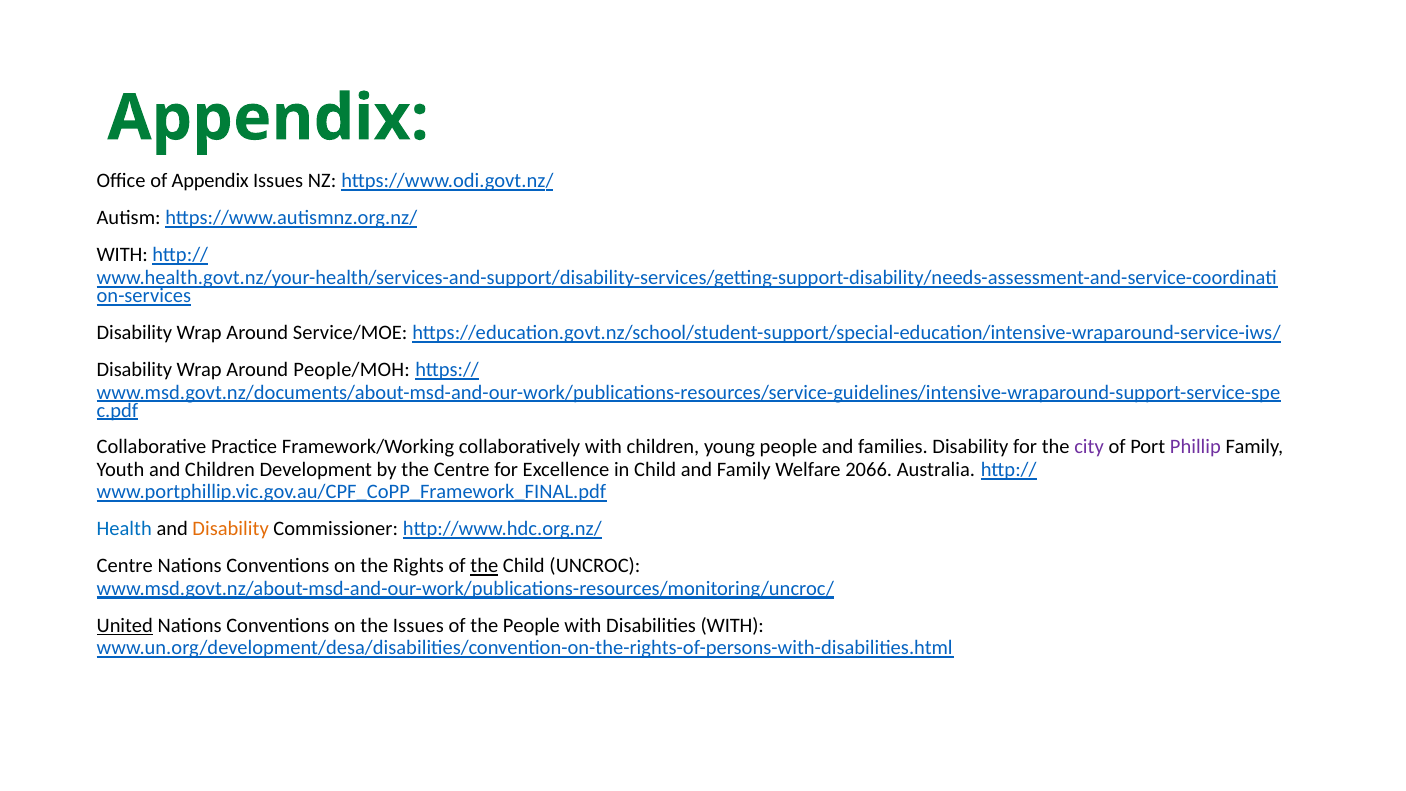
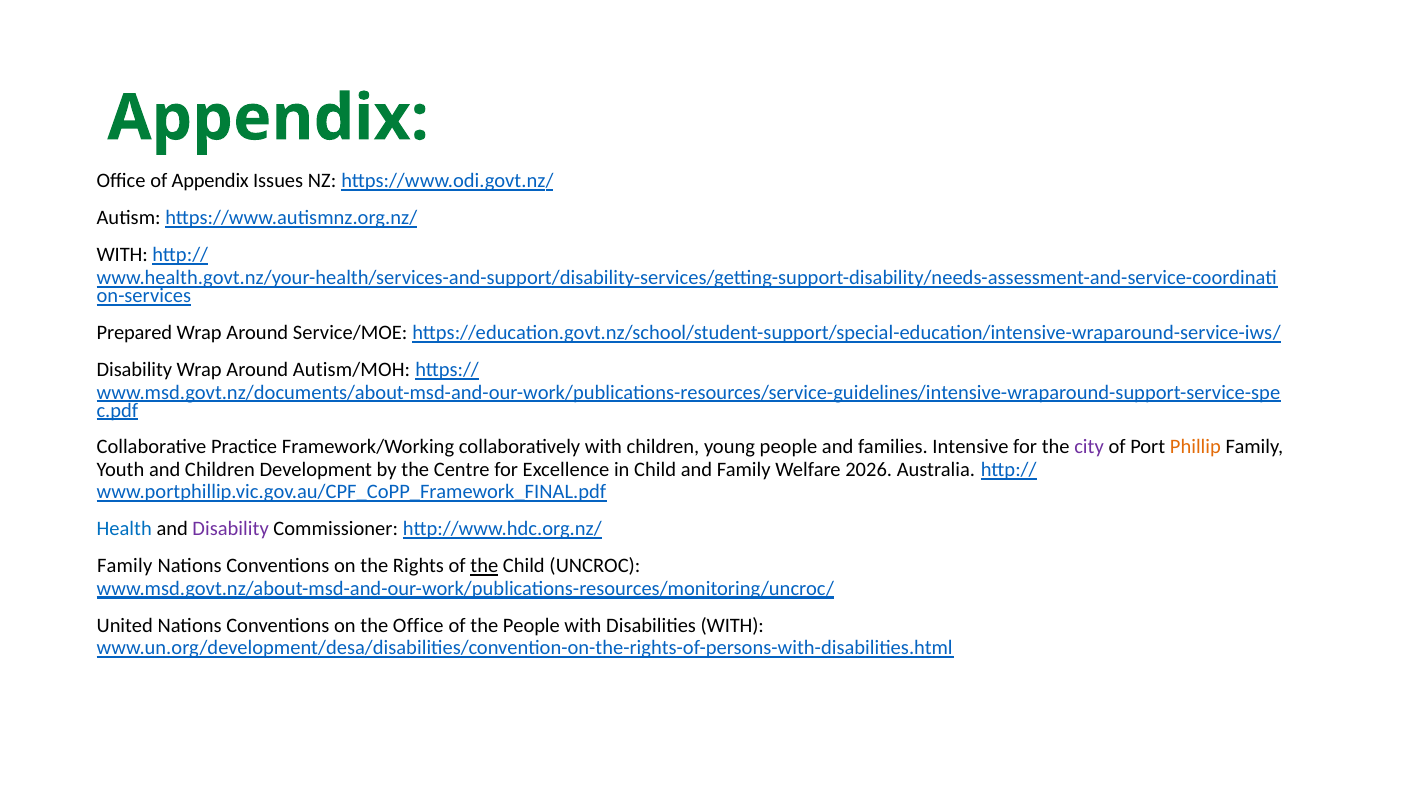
Disability at (134, 333): Disability -> Prepared
People/MOH: People/MOH -> Autism/MOH
families Disability: Disability -> Intensive
Phillip colour: purple -> orange
2066: 2066 -> 2026
Disability at (231, 529) colour: orange -> purple
Centre at (125, 566): Centre -> Family
United underline: present -> none
the Issues: Issues -> Office
